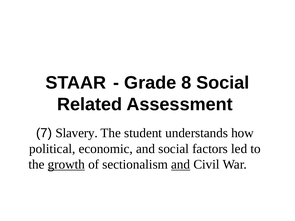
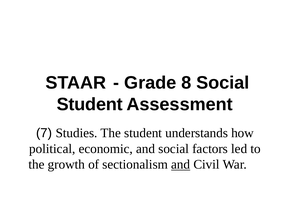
Related at (90, 105): Related -> Student
Slavery: Slavery -> Studies
growth underline: present -> none
